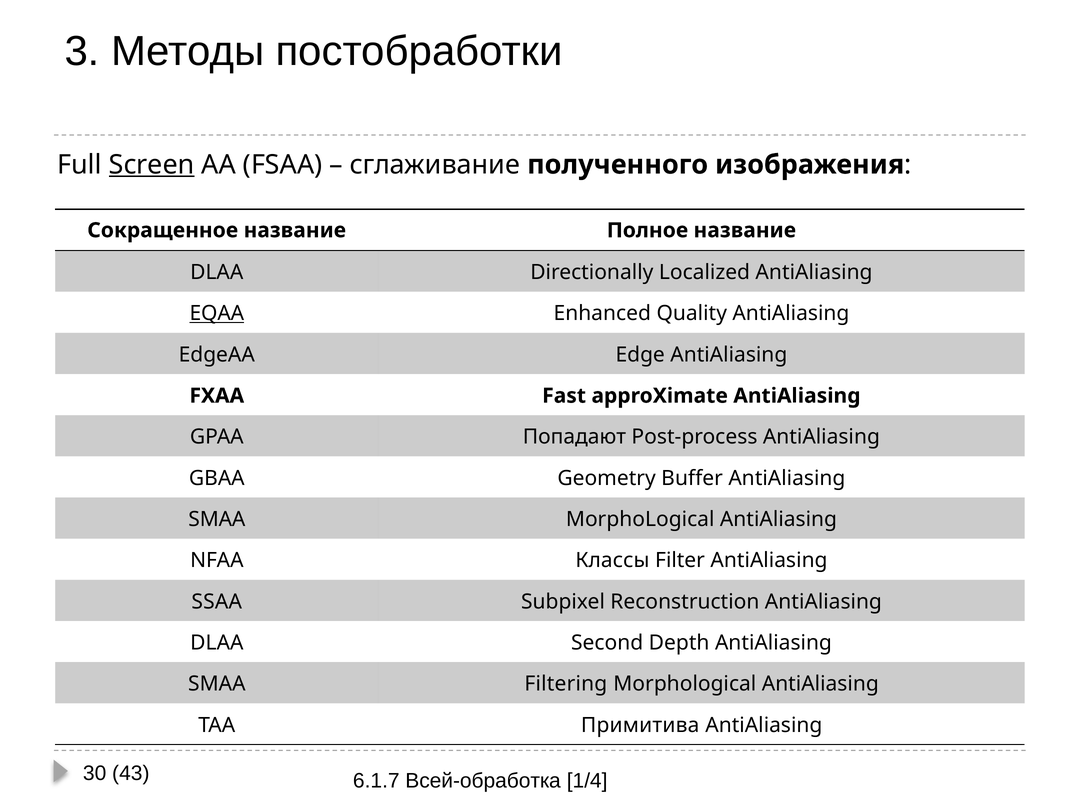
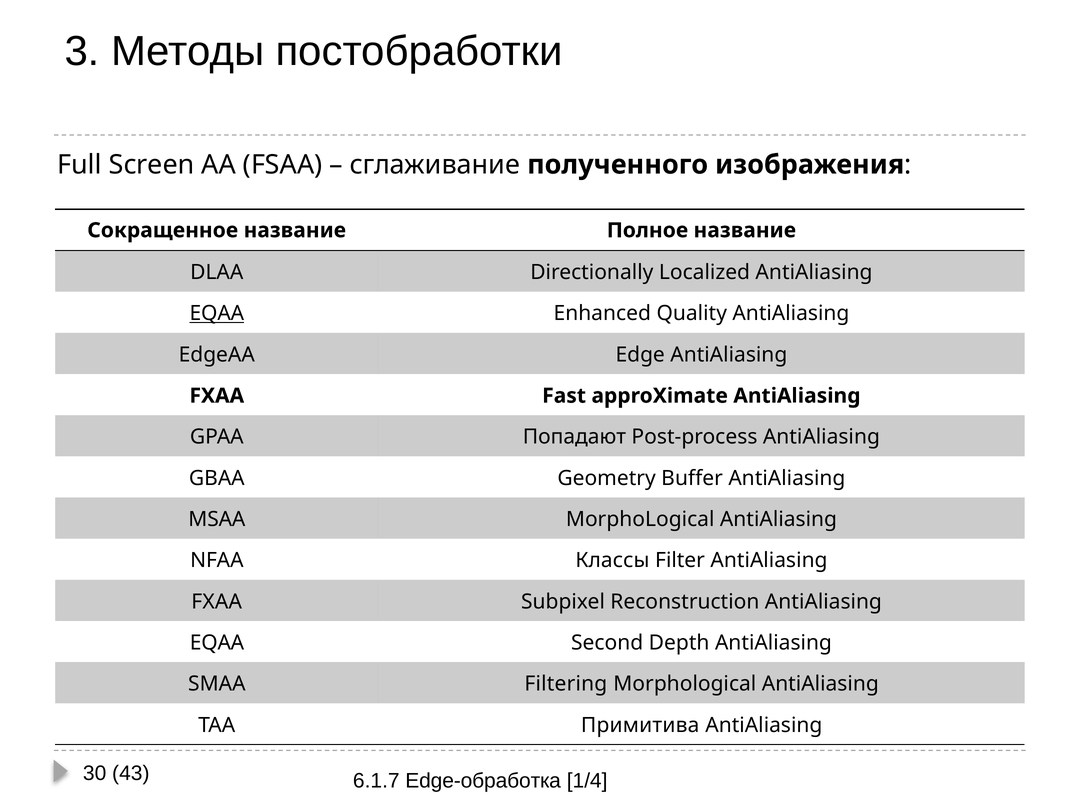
Screen underline: present -> none
SMAA at (217, 519): SMAA -> MSAA
SSAA at (217, 602): SSAA -> FXAA
DLAA at (217, 643): DLAA -> EQAA
Всей-обработка: Всей-обработка -> Edge-обработка
